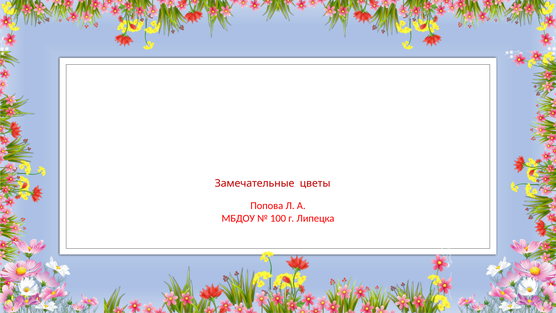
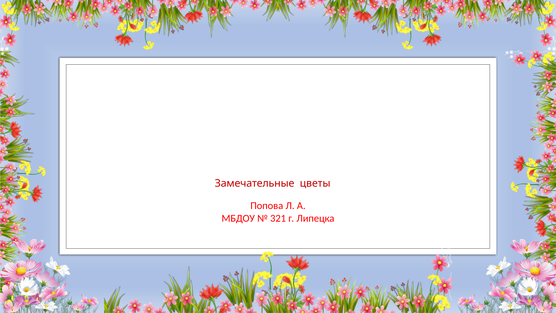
100: 100 -> 321
